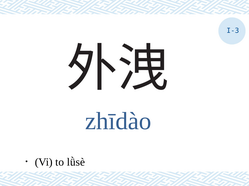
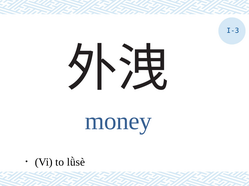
zhīdào: zhīdào -> money
